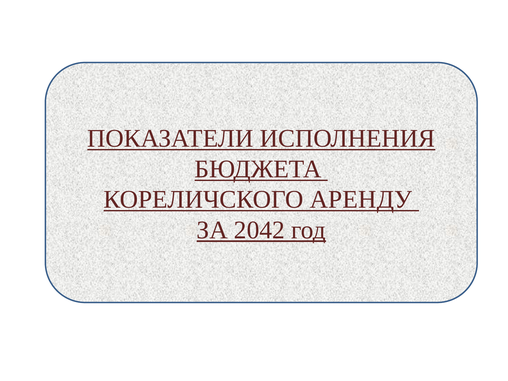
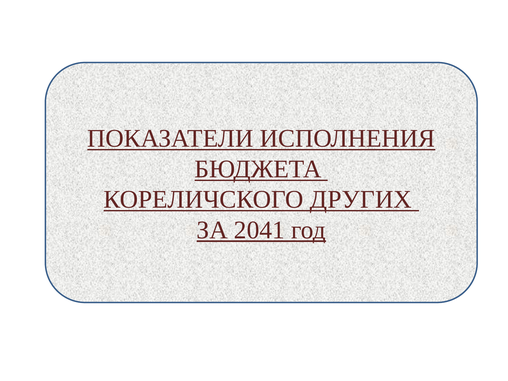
АРЕНДУ: АРЕНДУ -> ДРУГИХ
2042: 2042 -> 2041
